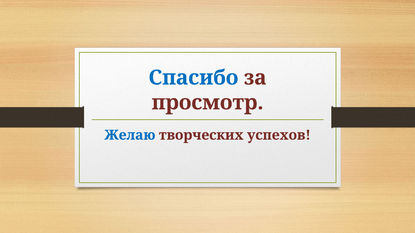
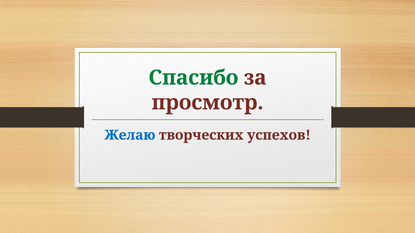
Спасибо colour: blue -> green
